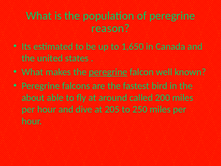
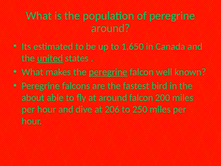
reason at (110, 28): reason -> around
united underline: none -> present
around called: called -> falcon
205: 205 -> 206
